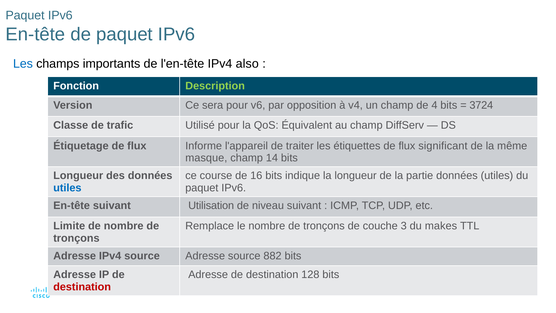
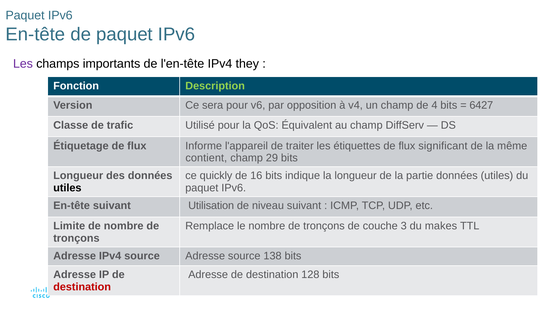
Les at (23, 64) colour: blue -> purple
also: also -> they
3724: 3724 -> 6427
masque: masque -> contient
champ 14: 14 -> 29
course: course -> quickly
utiles at (67, 188) colour: blue -> black
882: 882 -> 138
